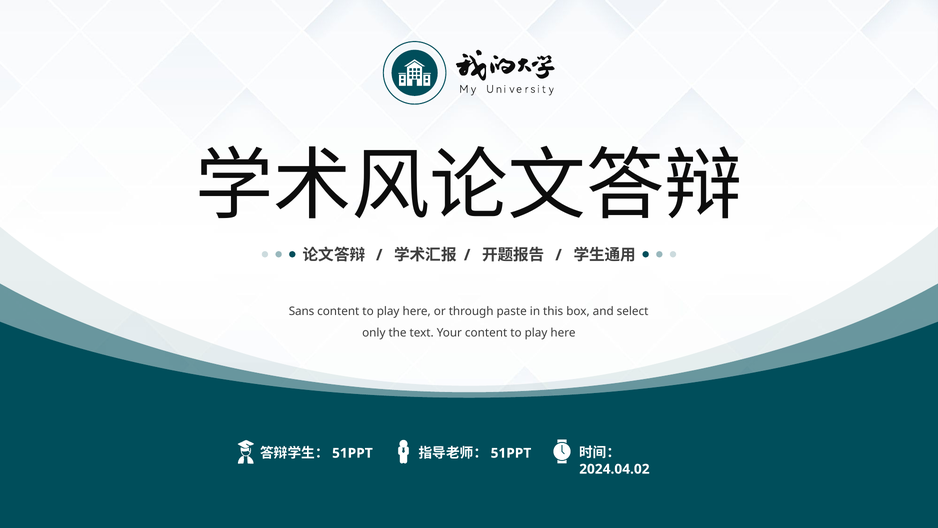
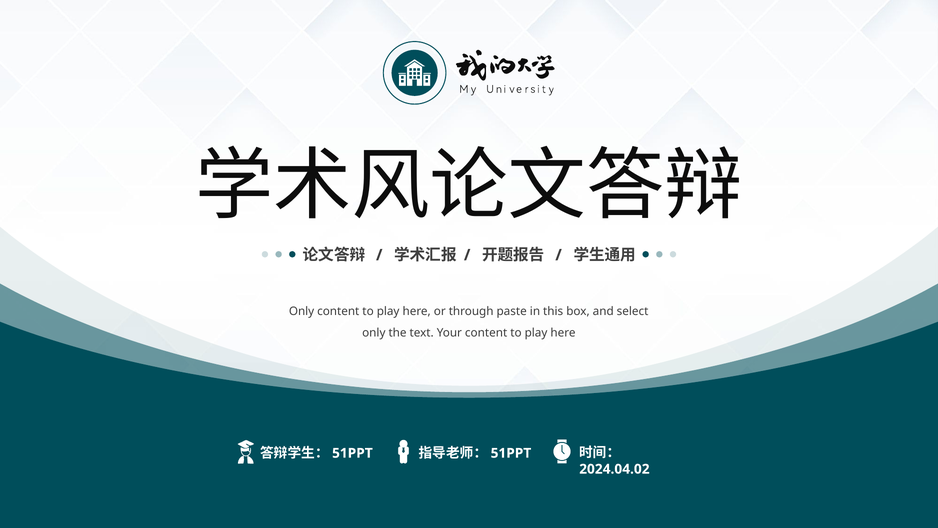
Sans at (302, 311): Sans -> Only
